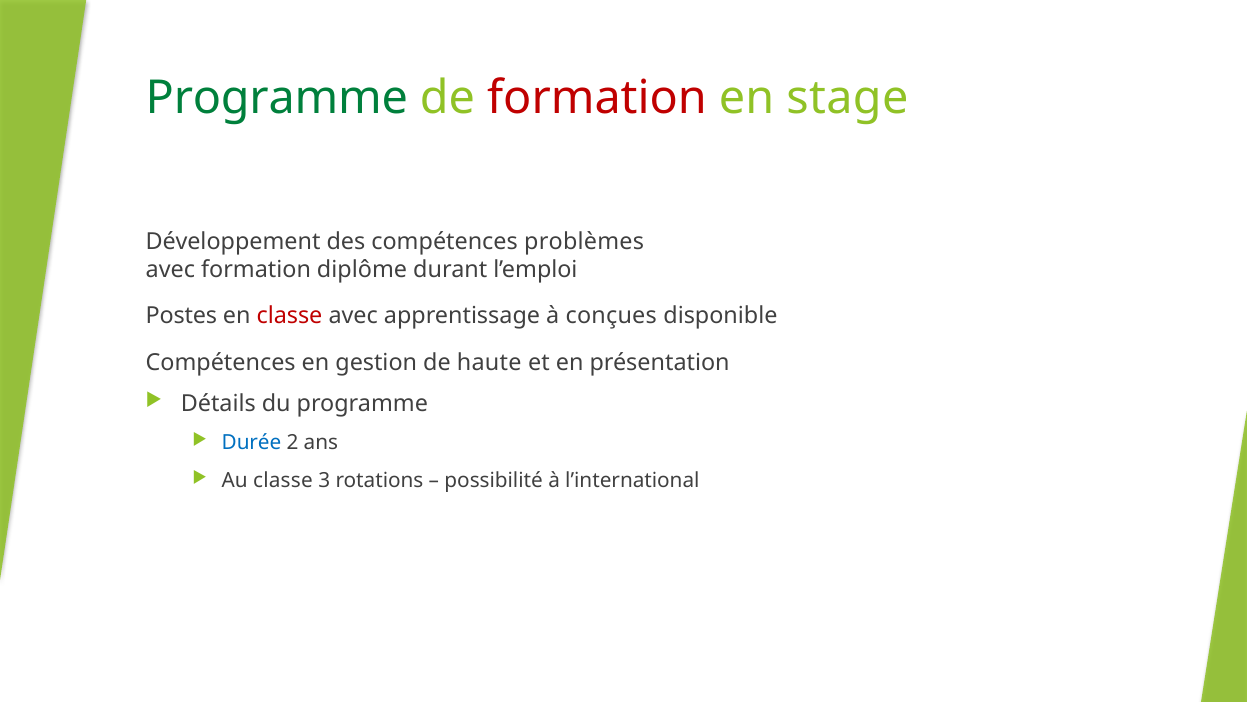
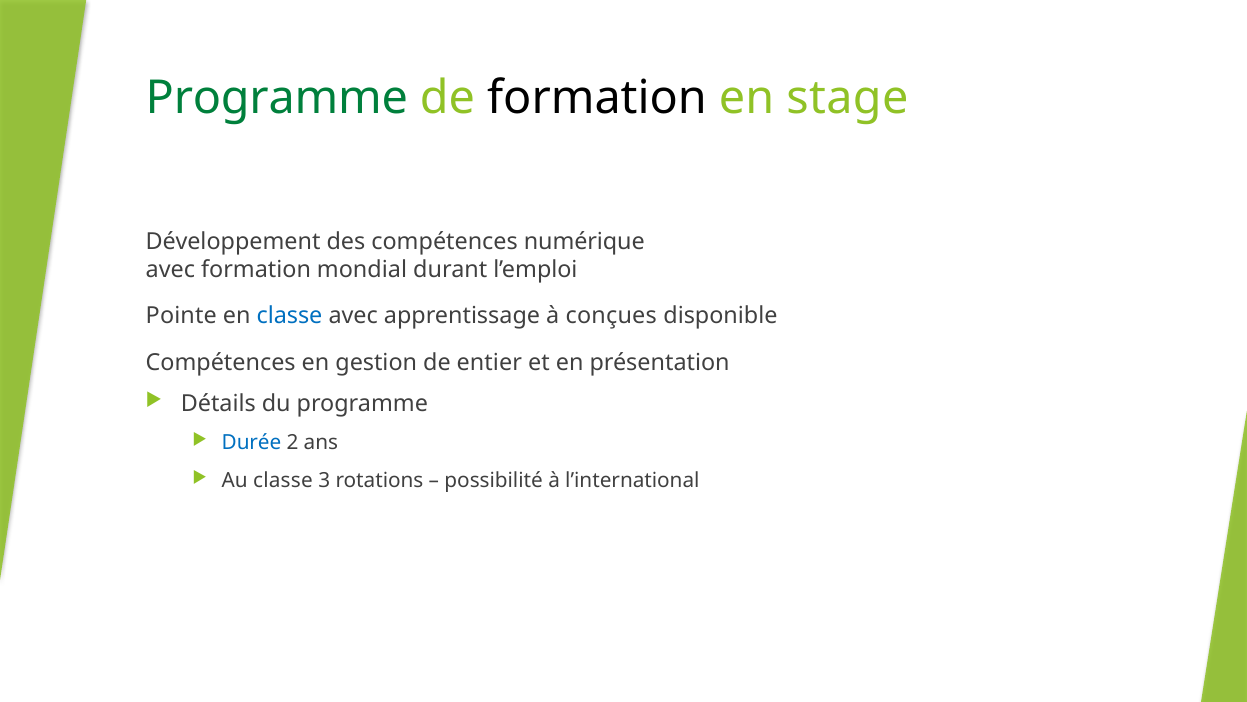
formation at (597, 98) colour: red -> black
problèmes: problèmes -> numérique
diplôme: diplôme -> mondial
Postes: Postes -> Pointe
classe at (289, 316) colour: red -> blue
haute: haute -> entier
